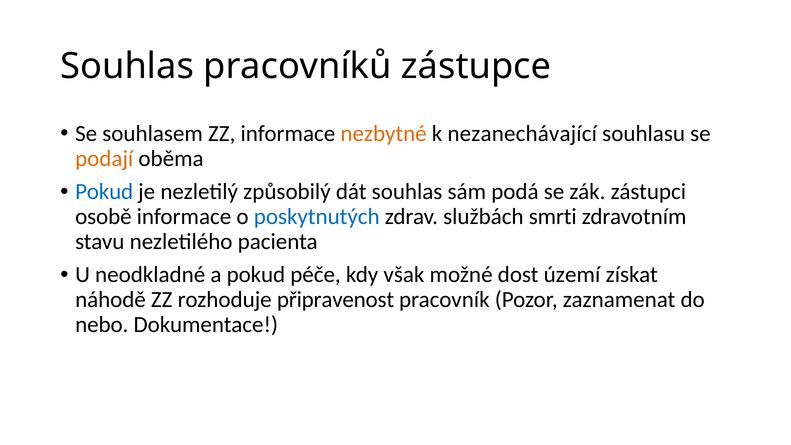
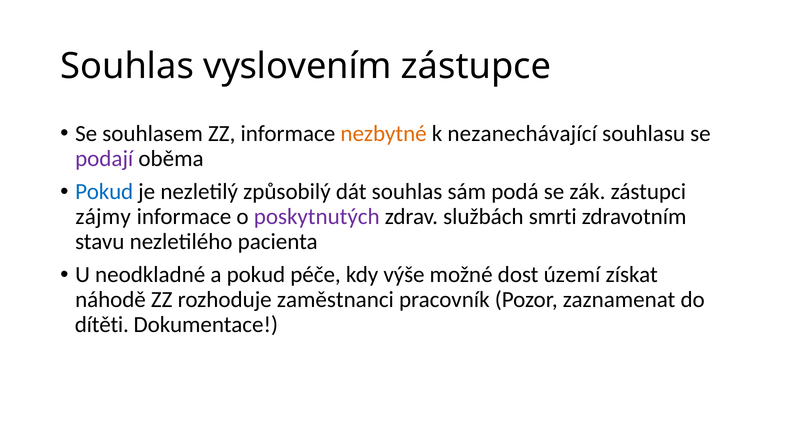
pracovníků: pracovníků -> vyslovením
podají colour: orange -> purple
osobě: osobě -> zájmy
poskytnutých colour: blue -> purple
však: však -> výše
připravenost: připravenost -> zaměstnanci
nebo: nebo -> dítěti
